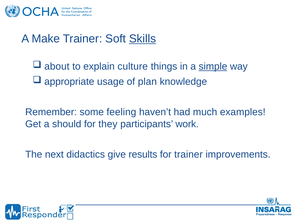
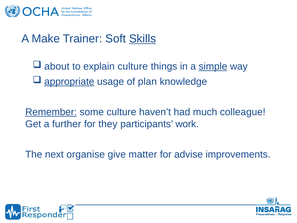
appropriate underline: none -> present
Remember underline: none -> present
some feeling: feeling -> culture
examples: examples -> colleague
should: should -> further
didactics: didactics -> organise
results: results -> matter
for trainer: trainer -> advise
